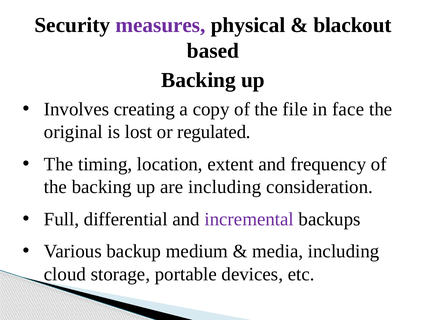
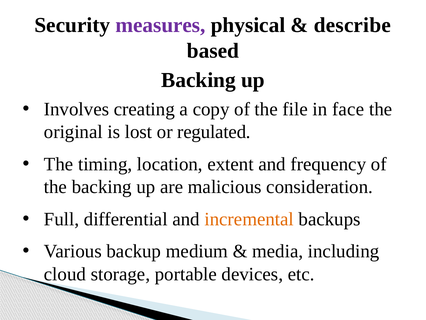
blackout: blackout -> describe
are including: including -> malicious
incremental colour: purple -> orange
